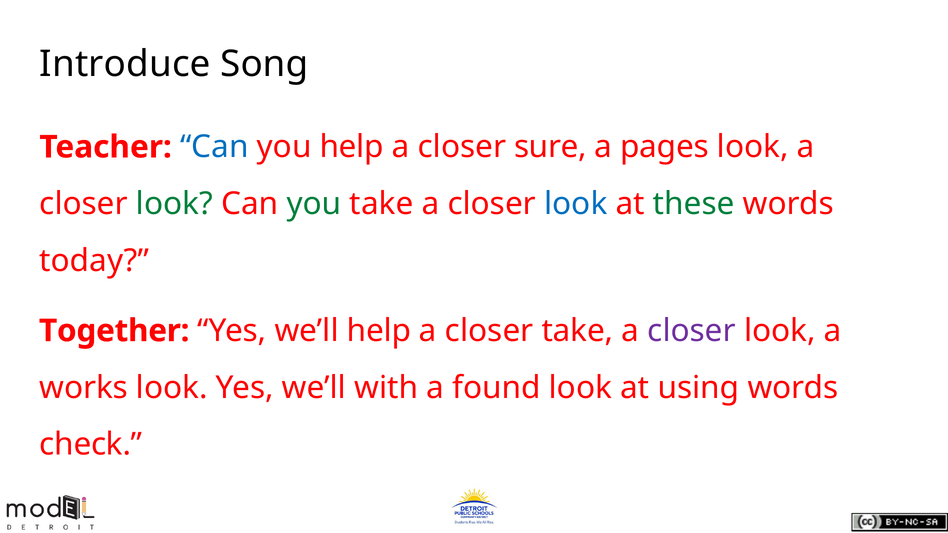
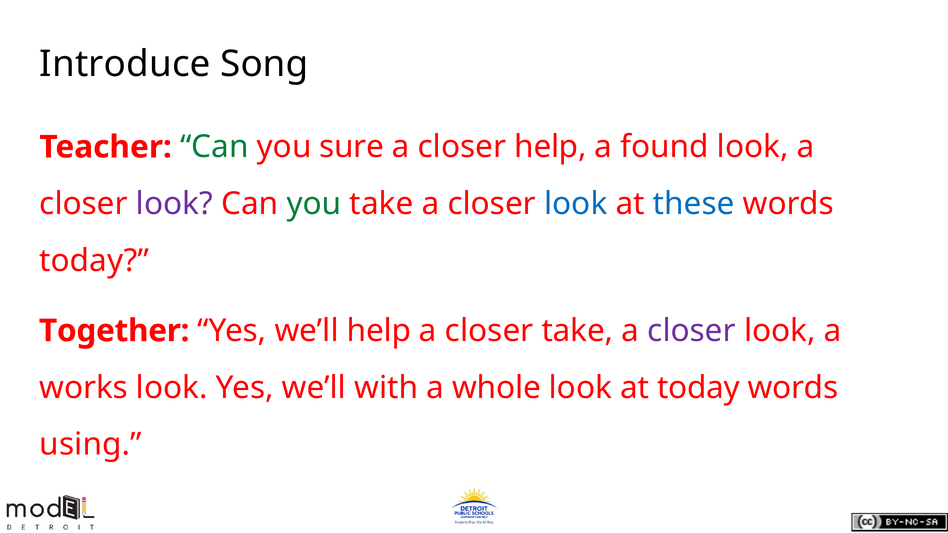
Can at (214, 147) colour: blue -> green
you help: help -> sure
closer sure: sure -> help
pages: pages -> found
look at (174, 204) colour: green -> purple
these colour: green -> blue
found: found -> whole
at using: using -> today
check: check -> using
